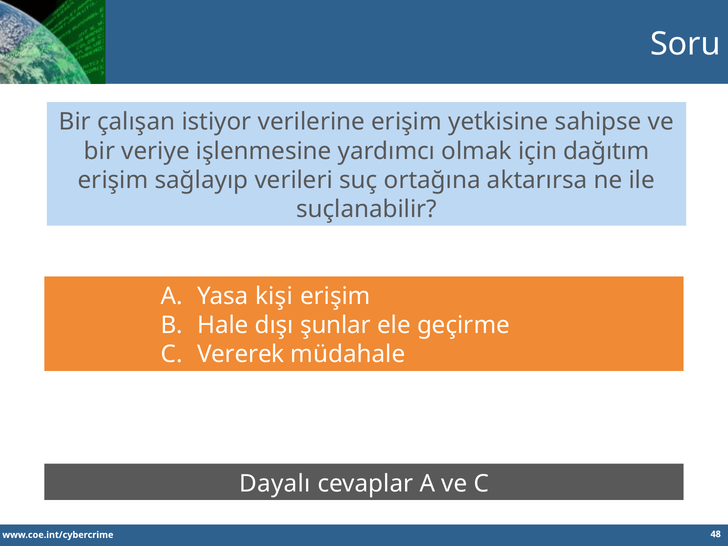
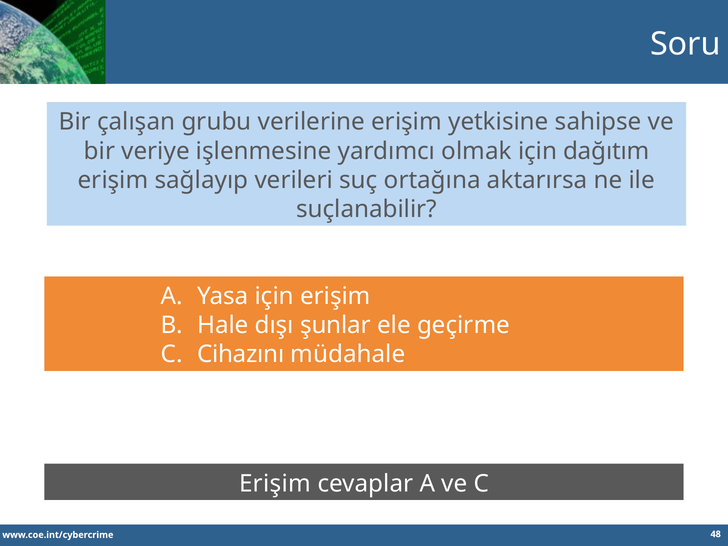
istiyor: istiyor -> grubu
Yasa kişi: kişi -> için
Vererek: Vererek -> Cihazını
Dayalı at (275, 484): Dayalı -> Erişim
